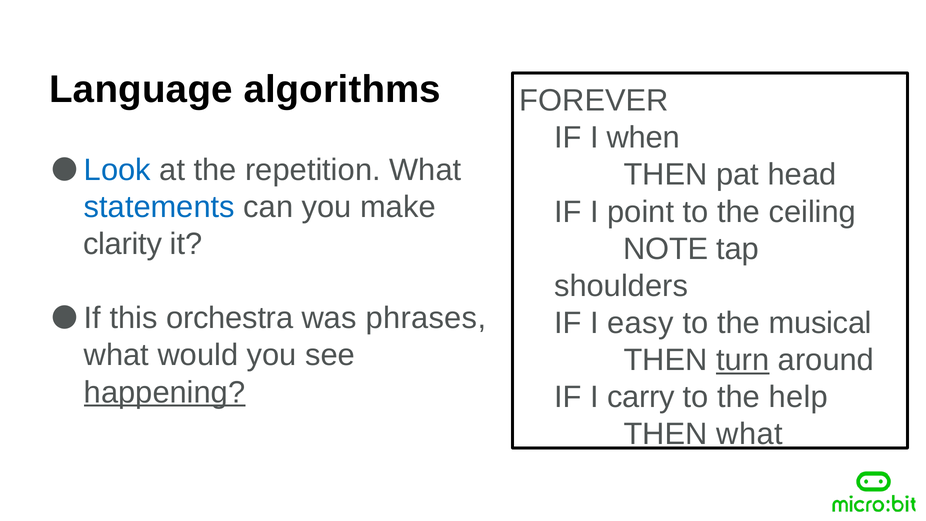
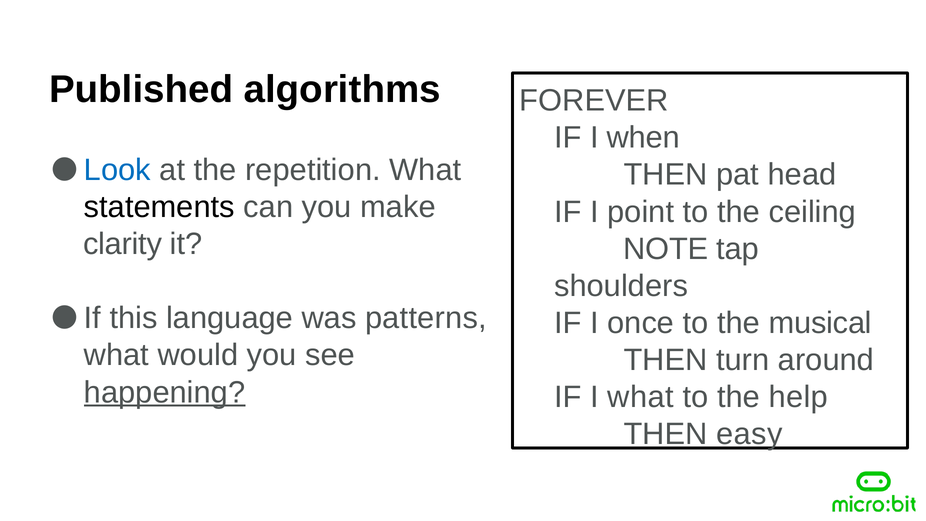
Language: Language -> Published
statements colour: blue -> black
orchestra: orchestra -> language
phrases: phrases -> patterns
easy: easy -> once
turn underline: present -> none
I carry: carry -> what
THEN what: what -> easy
